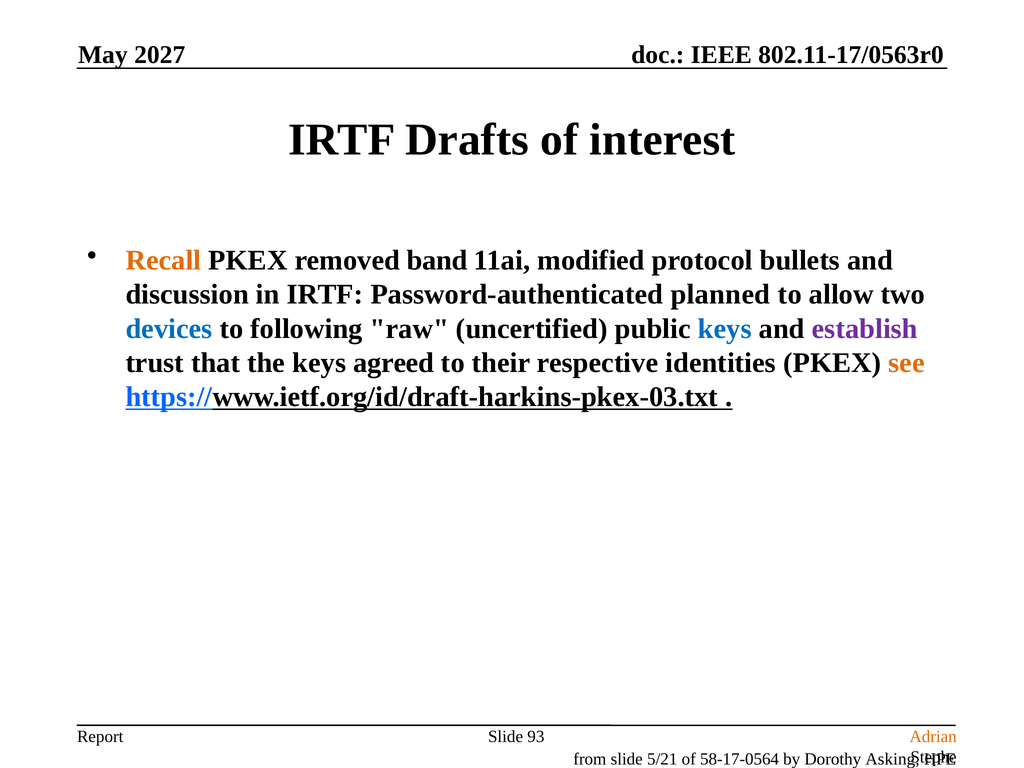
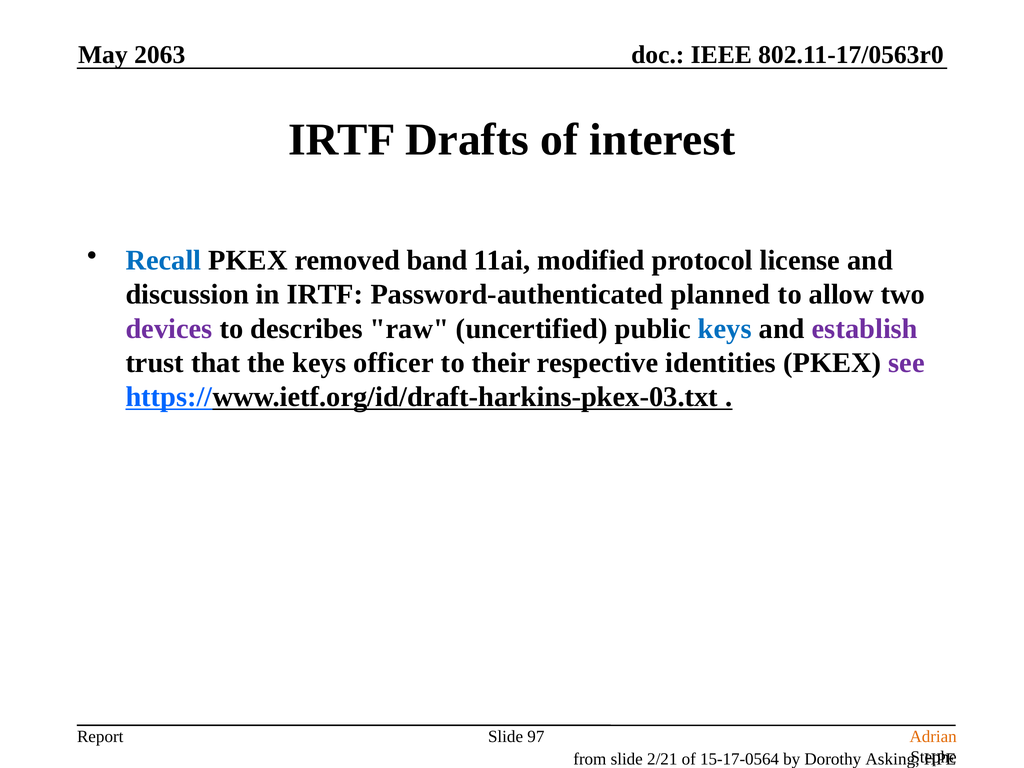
2027: 2027 -> 2063
Recall colour: orange -> blue
bullets: bullets -> license
devices colour: blue -> purple
following: following -> describes
agreed: agreed -> officer
see colour: orange -> purple
93: 93 -> 97
5/21: 5/21 -> 2/21
58-17-0564: 58-17-0564 -> 15-17-0564
